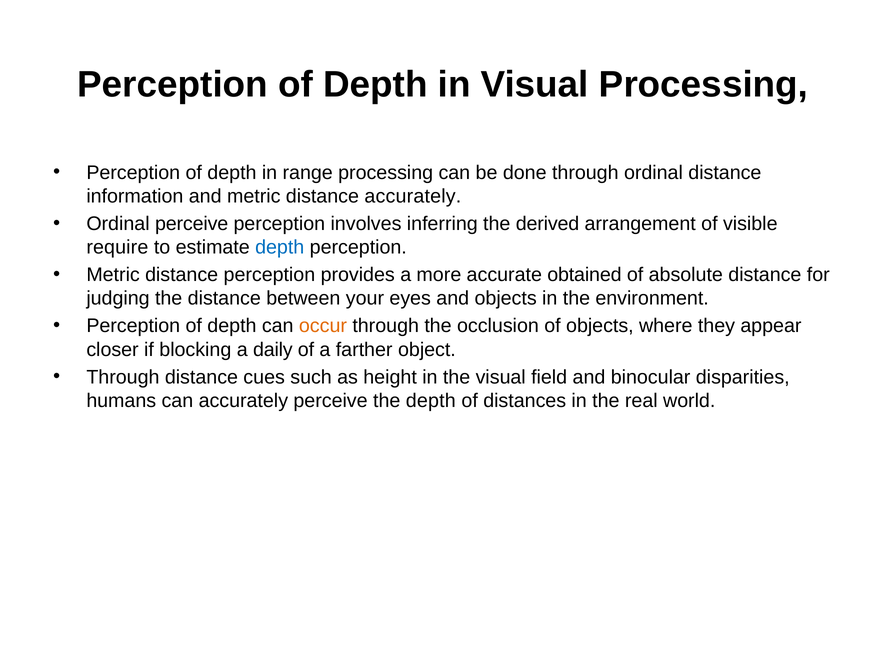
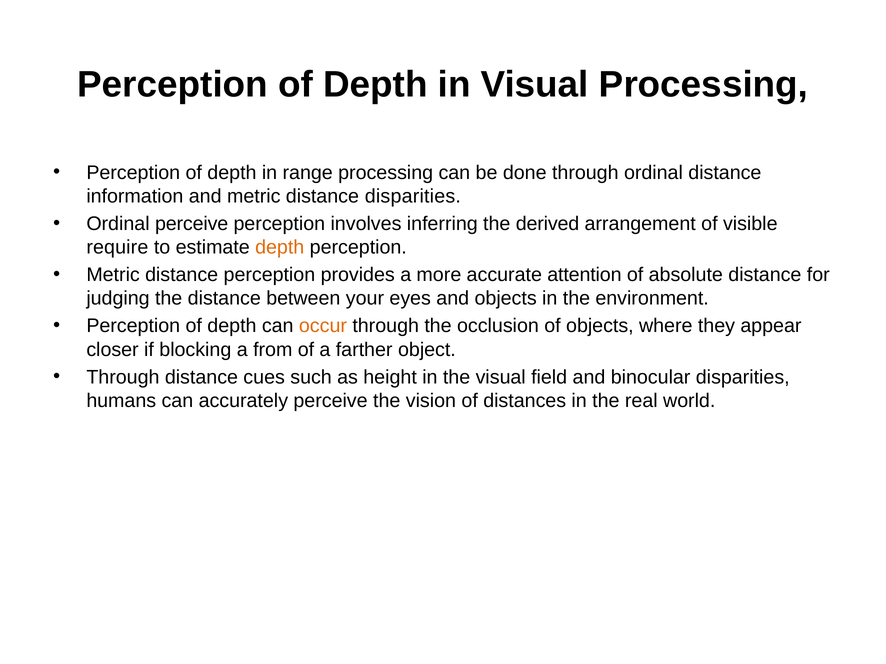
distance accurately: accurately -> disparities
depth at (280, 247) colour: blue -> orange
obtained: obtained -> attention
daily: daily -> from
the depth: depth -> vision
